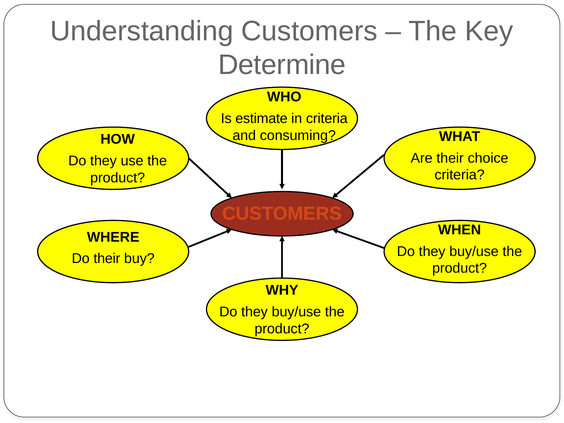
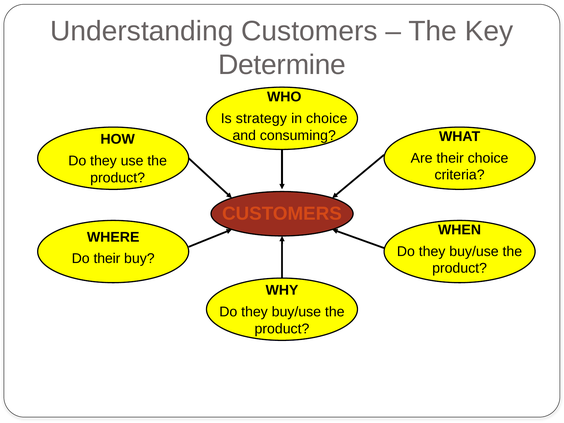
estimate: estimate -> strategy
in criteria: criteria -> choice
